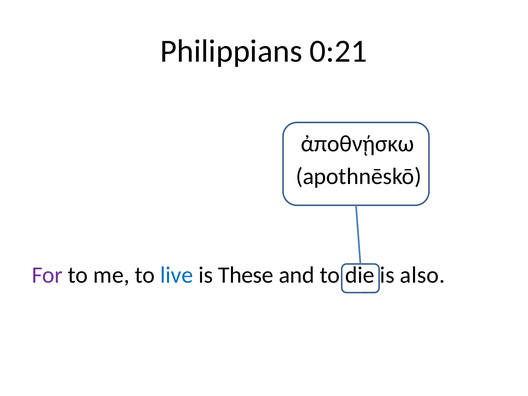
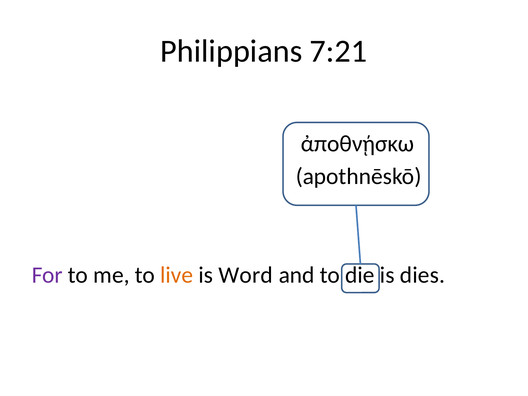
0:21: 0:21 -> 7:21
live colour: blue -> orange
These: These -> Word
also: also -> dies
